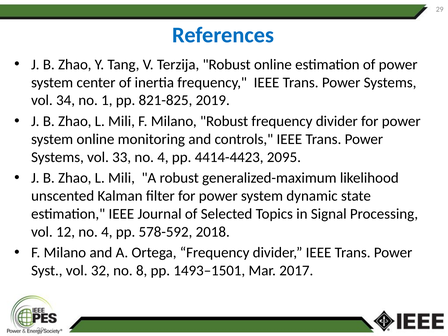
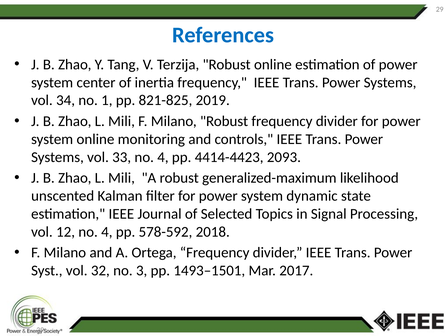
2095: 2095 -> 2093
8: 8 -> 3
